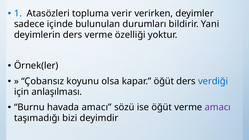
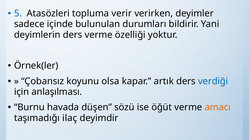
1: 1 -> 5
kapar öğüt: öğüt -> artık
havada amacı: amacı -> düşen
amacı at (218, 107) colour: purple -> orange
bizi: bizi -> ilaç
